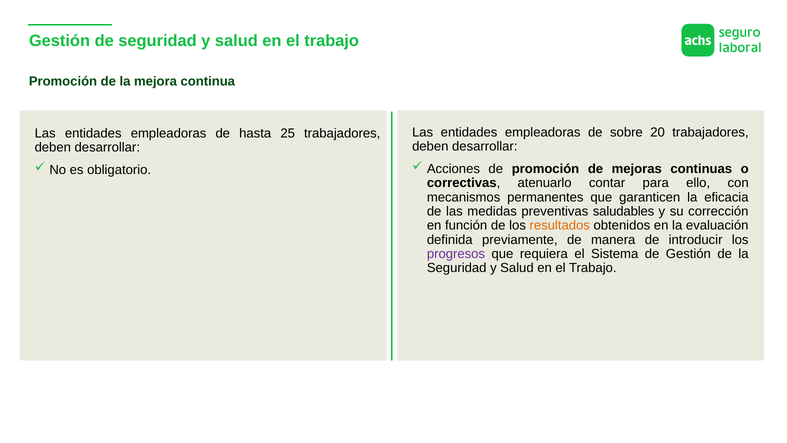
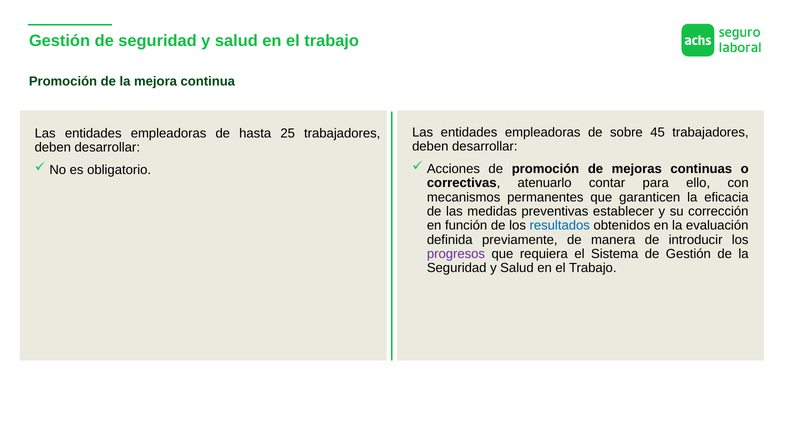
20: 20 -> 45
saludables: saludables -> establecer
resultados colour: orange -> blue
